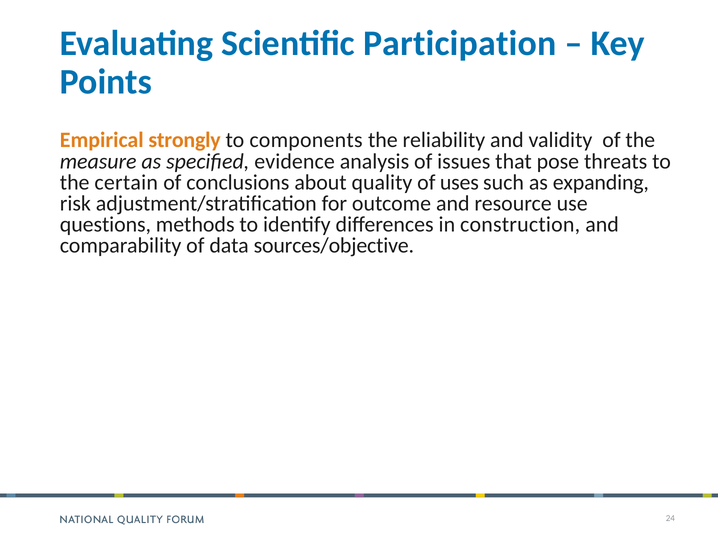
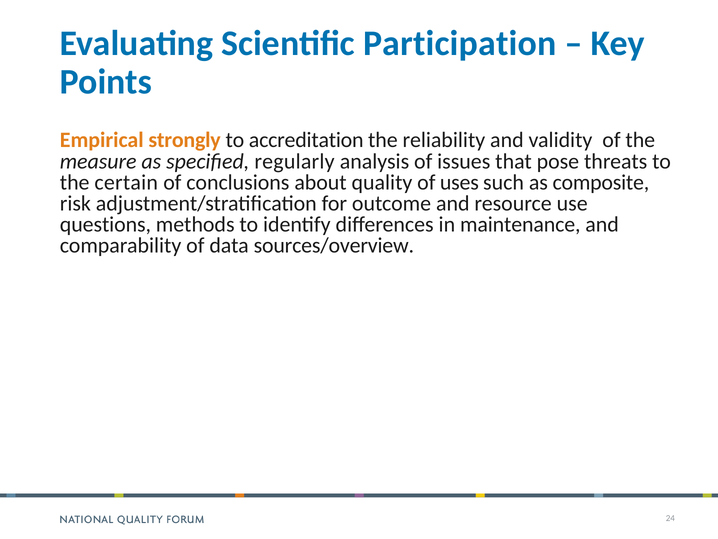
components: components -> accreditation
evidence: evidence -> regularly
expanding: expanding -> composite
construction: construction -> maintenance
sources/objective: sources/objective -> sources/overview
